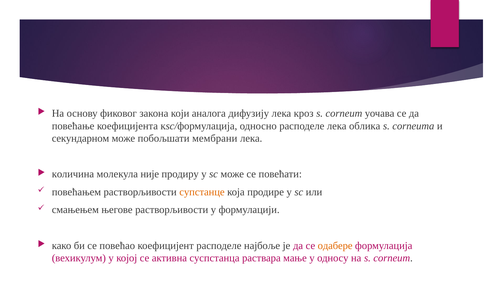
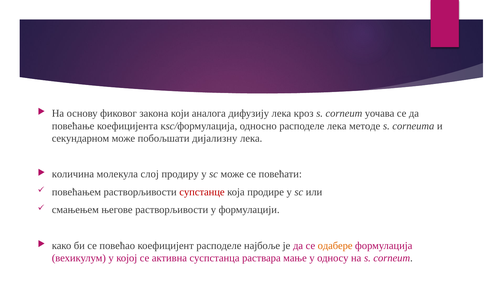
облика: облика -> методе
мембрани: мембрани -> дијализну
није: није -> слој
супстанце colour: orange -> red
